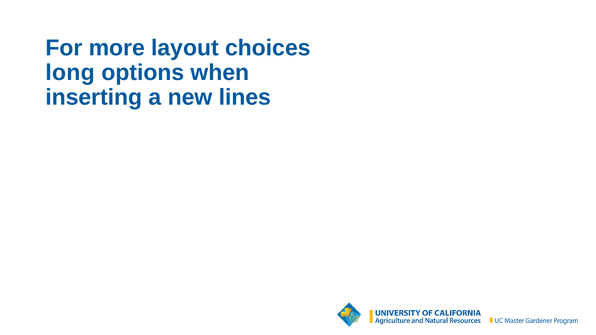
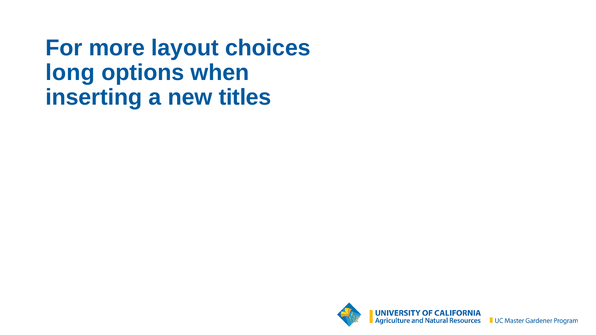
lines: lines -> titles
